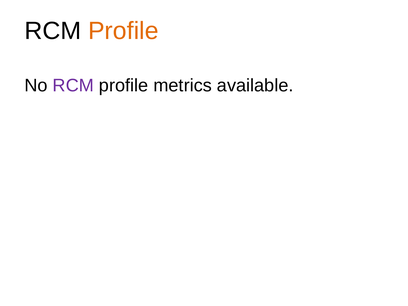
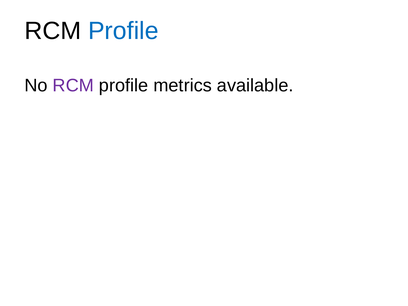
Profile at (123, 31) colour: orange -> blue
